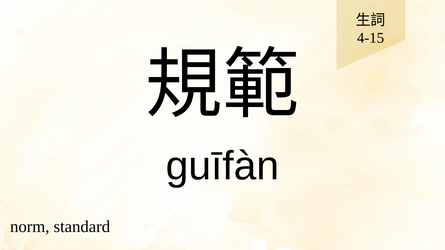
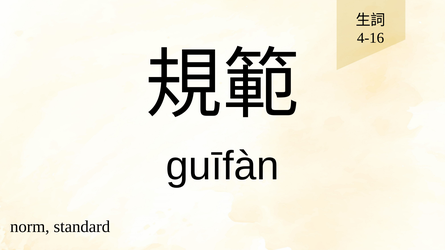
4-15: 4-15 -> 4-16
